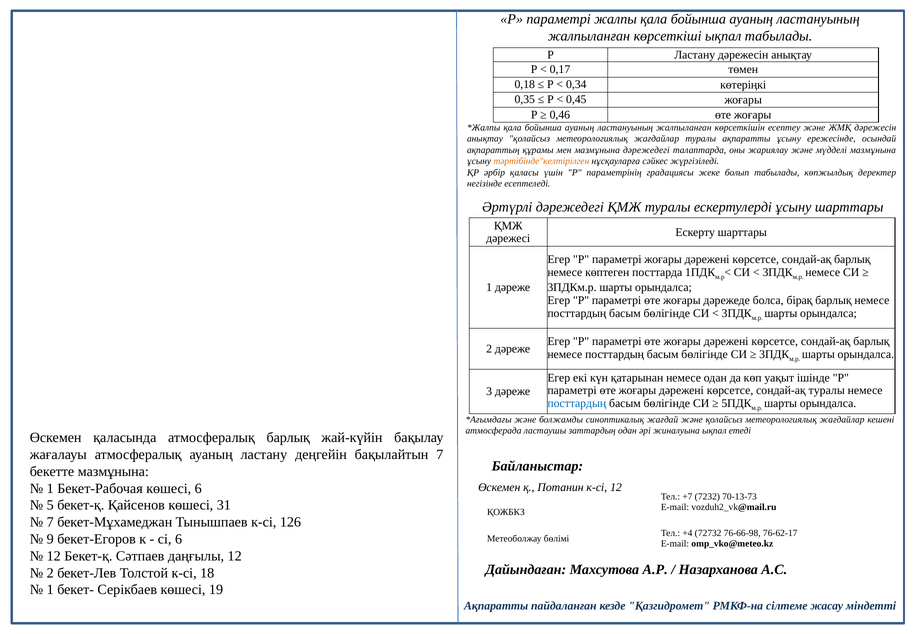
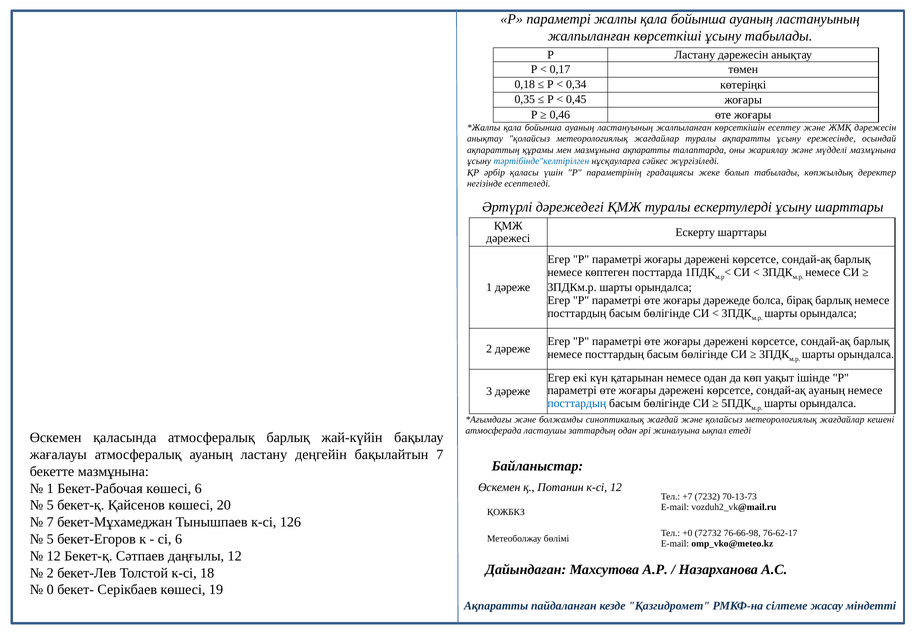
көрсеткіші ықпал: ықпал -> ұсыну
мазмұнына дәрежедегі: дәрежедегі -> ақпаратты
тәртібінде"келтірілген colour: orange -> blue
сондай-ақ туралы: туралы -> ауаның
31: 31 -> 20
+4: +4 -> +0
9 at (50, 539): 9 -> 5
1 at (50, 590): 1 -> 0
